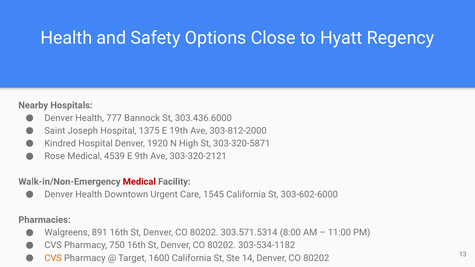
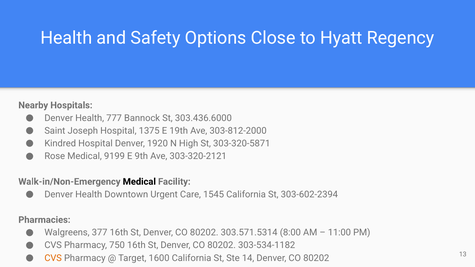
4539: 4539 -> 9199
Medical at (139, 182) colour: red -> black
303-602-6000: 303-602-6000 -> 303-602-2394
891: 891 -> 377
